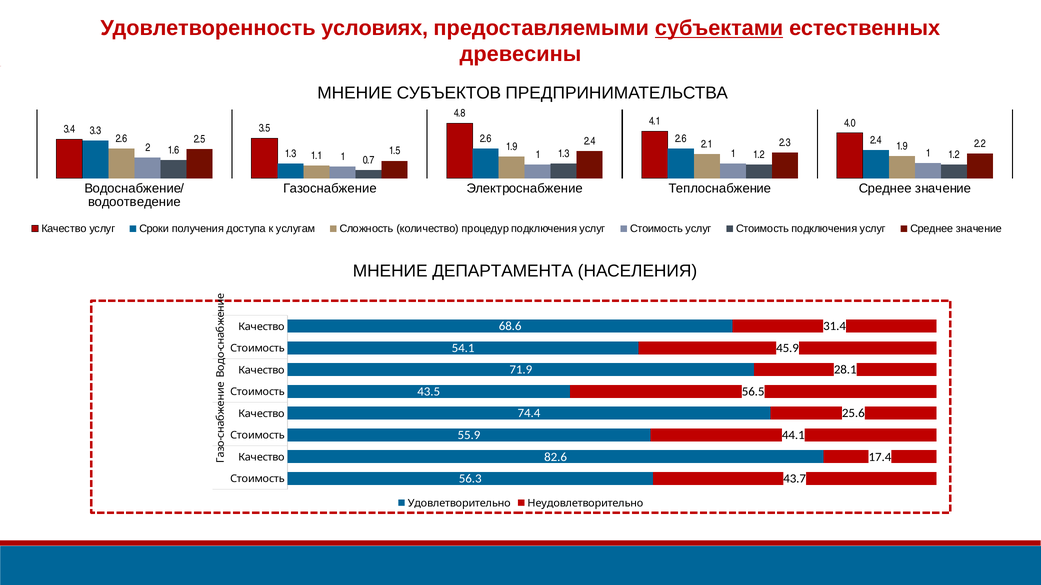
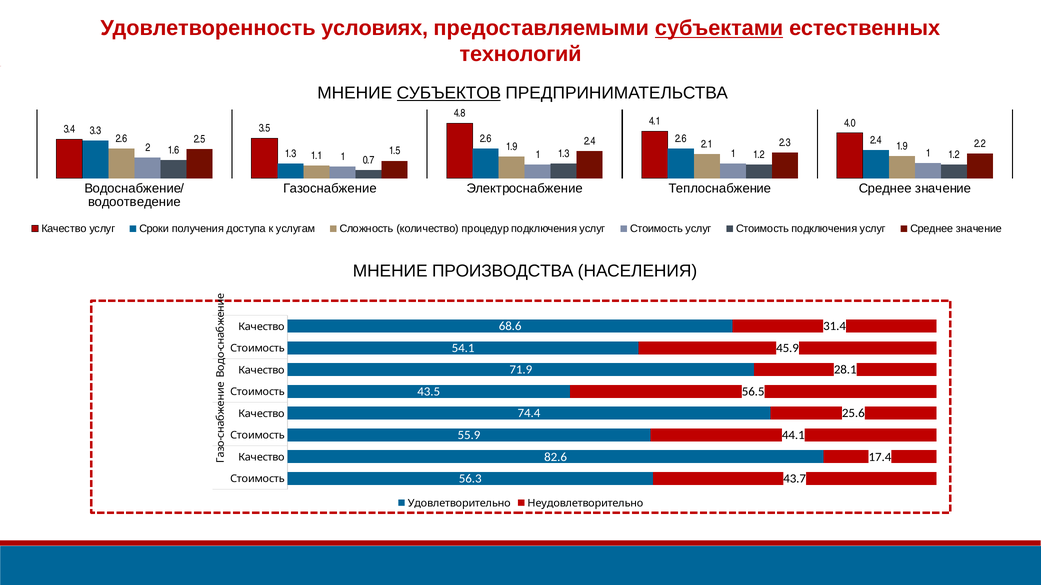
древесины: древесины -> технологий
СУБЪЕКТОВ underline: none -> present
ДЕПАРТАМЕНТА: ДЕПАРТАМЕНТА -> ПРОИЗВОДСТВА
